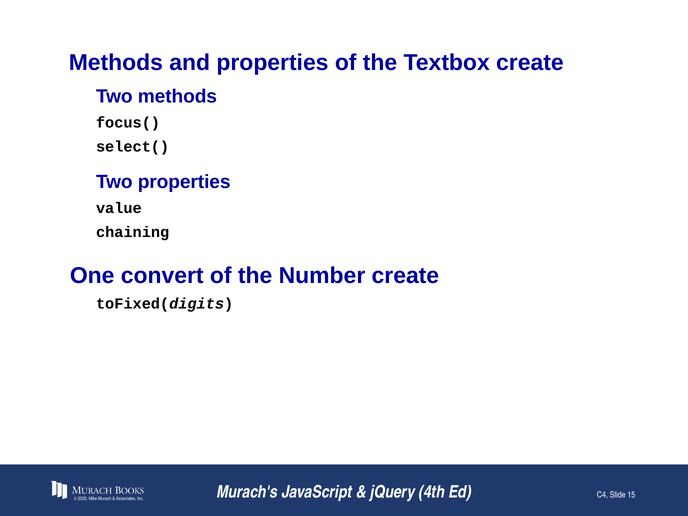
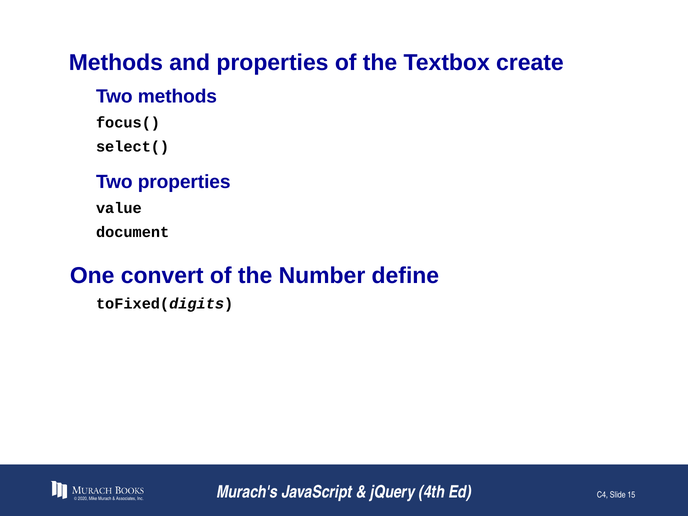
chaining: chaining -> document
Number create: create -> define
